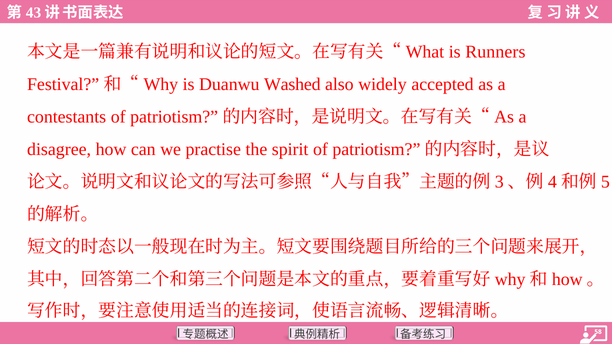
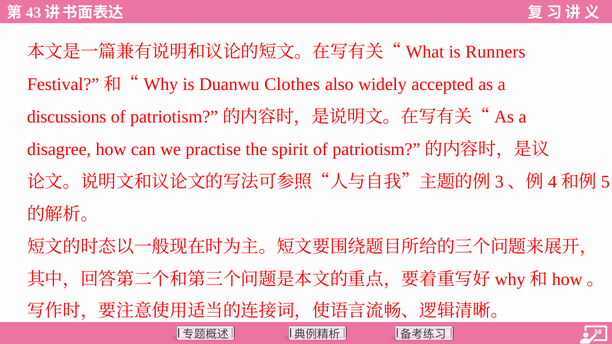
Washed: Washed -> Clothes
contestants: contestants -> discussions
